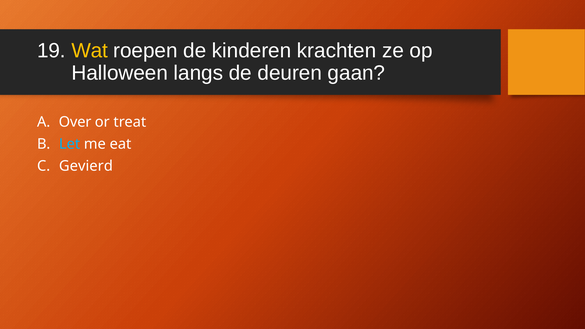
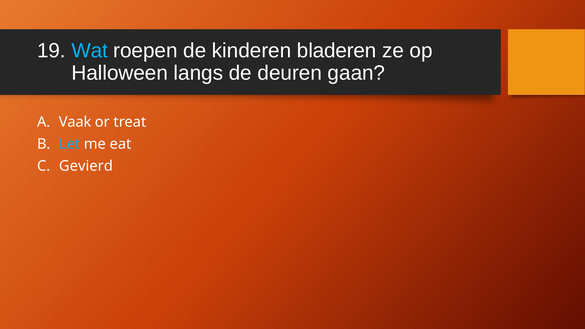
Wat colour: yellow -> light blue
krachten: krachten -> bladeren
Over: Over -> Vaak
